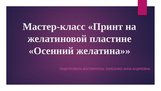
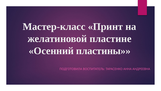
желатина: желатина -> пластины
